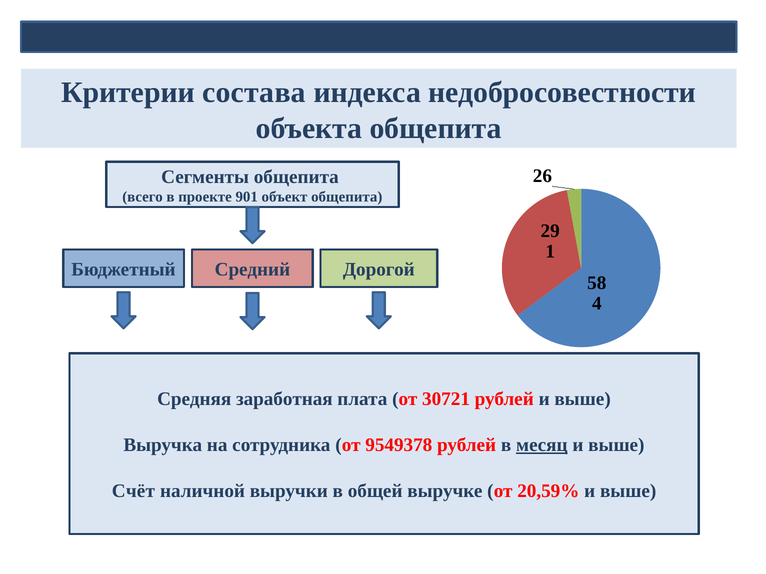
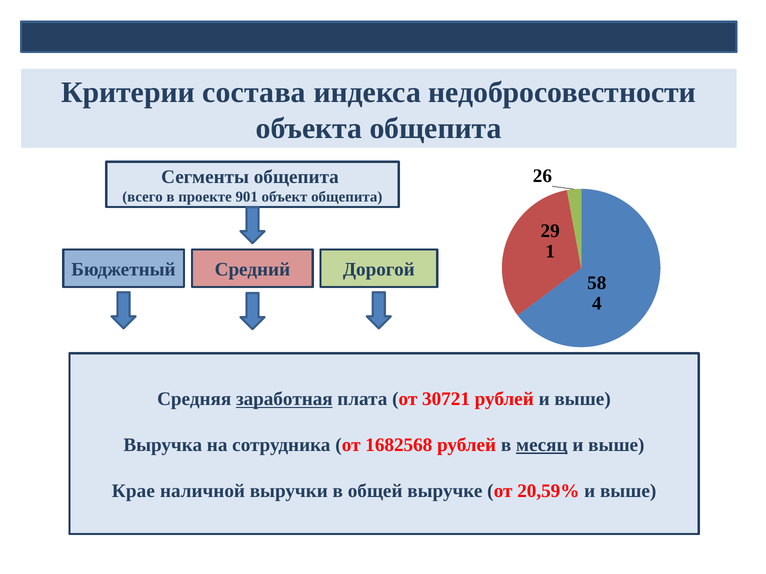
заработная underline: none -> present
9549378: 9549378 -> 1682568
Счёт: Счёт -> Крае
